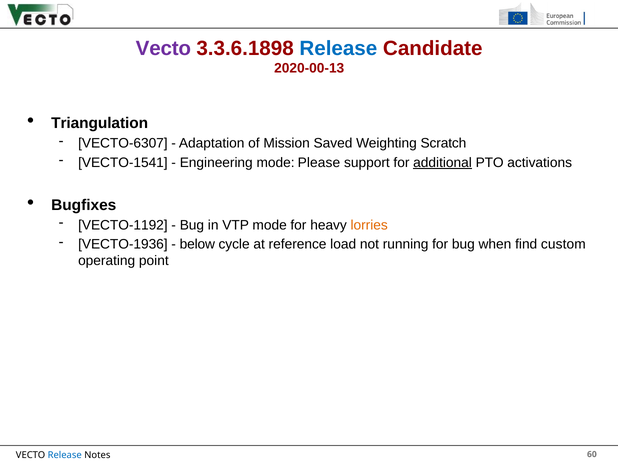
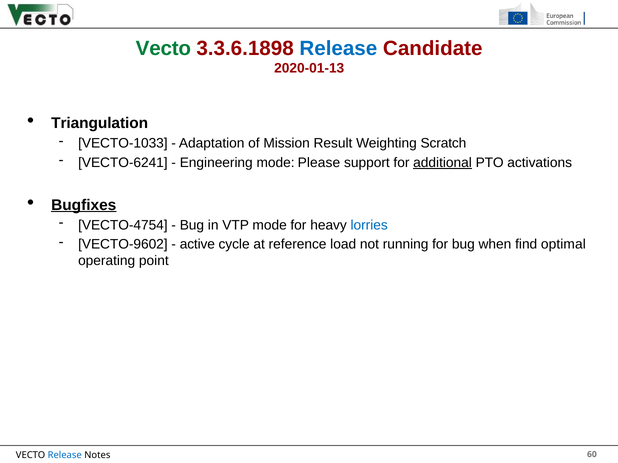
Vecto at (163, 48) colour: purple -> green
2020-00-13: 2020-00-13 -> 2020-01-13
VECTO-6307: VECTO-6307 -> VECTO-1033
Saved: Saved -> Result
VECTO-1541: VECTO-1541 -> VECTO-6241
Bugfixes underline: none -> present
VECTO-1192: VECTO-1192 -> VECTO-4754
lorries colour: orange -> blue
VECTO-1936: VECTO-1936 -> VECTO-9602
below: below -> active
custom: custom -> optimal
